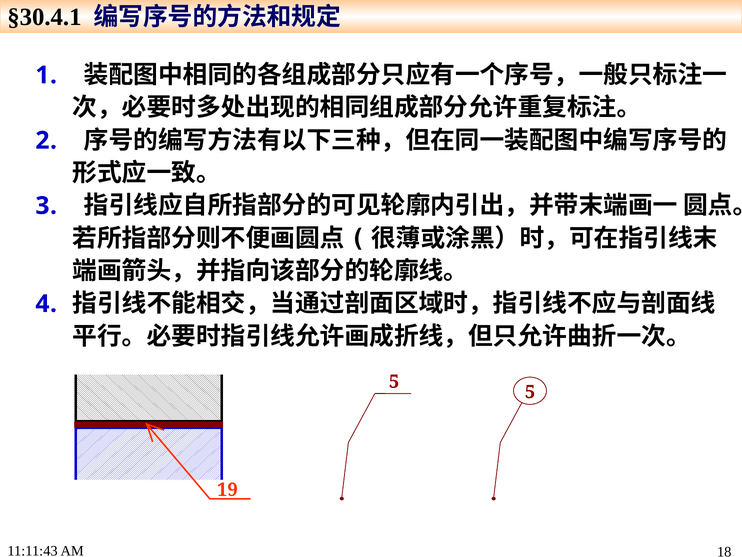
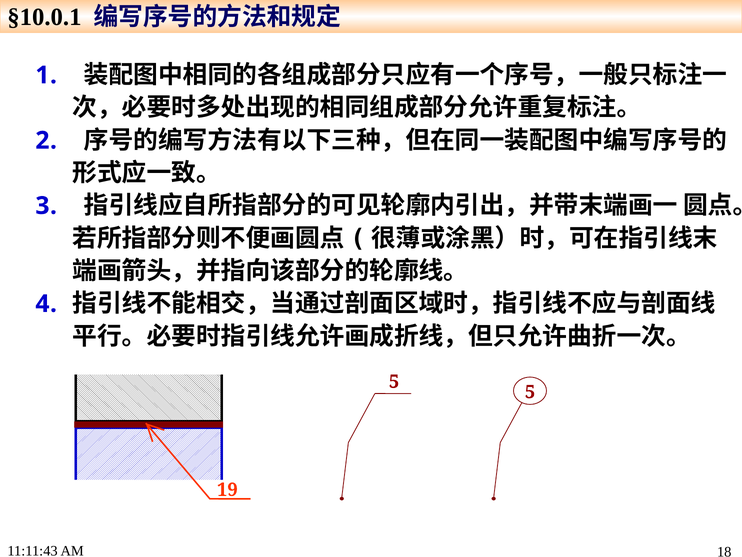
§30.4.1: §30.4.1 -> §10.0.1
